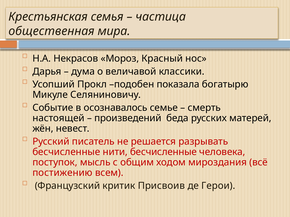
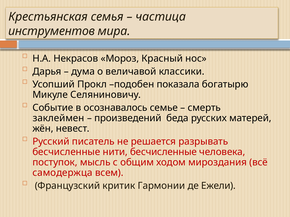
общественная: общественная -> инструментов
настоящей: настоящей -> заклеймен
постижению: постижению -> самодержца
Присвоив: Присвоив -> Гармонии
Герои: Герои -> Ежели
